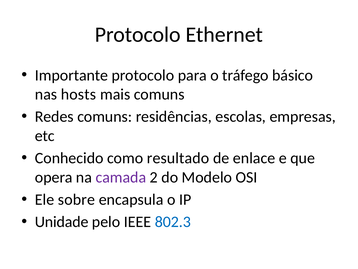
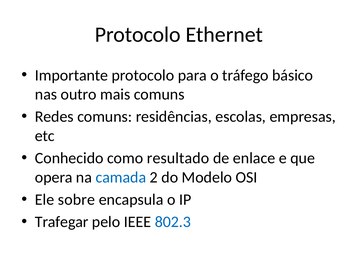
hosts: hosts -> outro
camada colour: purple -> blue
Unidade: Unidade -> Trafegar
